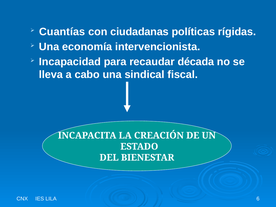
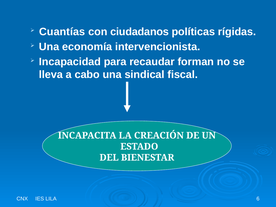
ciudadanas: ciudadanas -> ciudadanos
década: década -> forman
